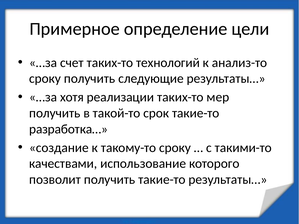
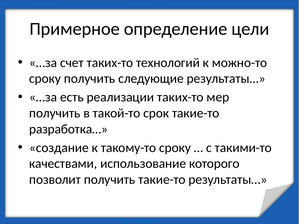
анализ-то: анализ-то -> можно-то
хотя: хотя -> есть
